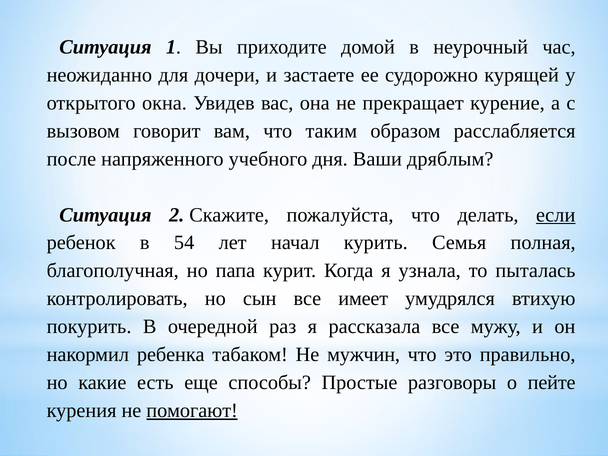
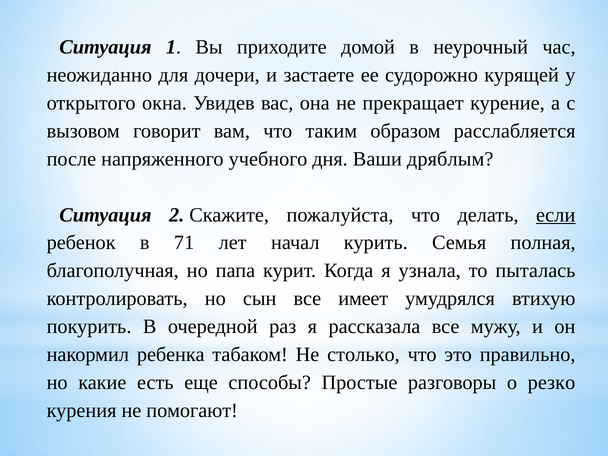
54: 54 -> 71
мужчин: мужчин -> столько
пейте: пейте -> резко
помогают underline: present -> none
